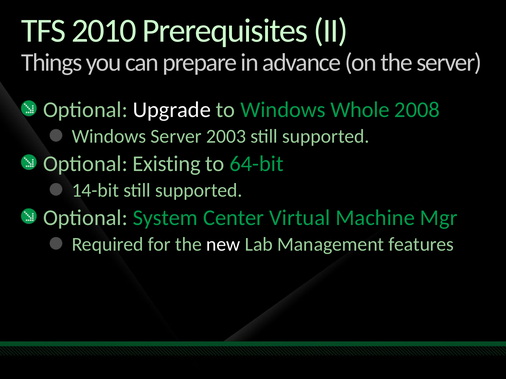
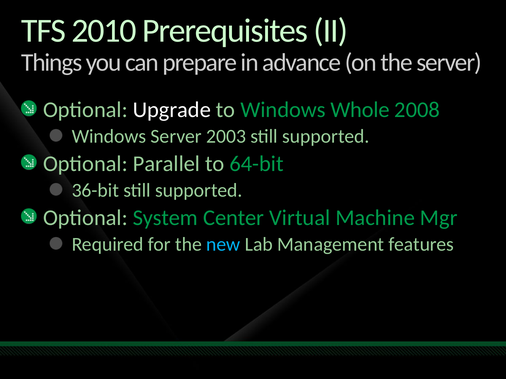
Existing: Existing -> Parallel
14-bit: 14-bit -> 36-bit
new colour: white -> light blue
